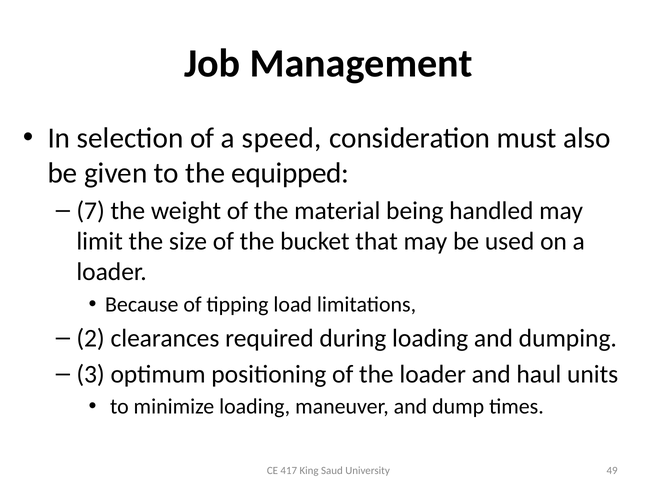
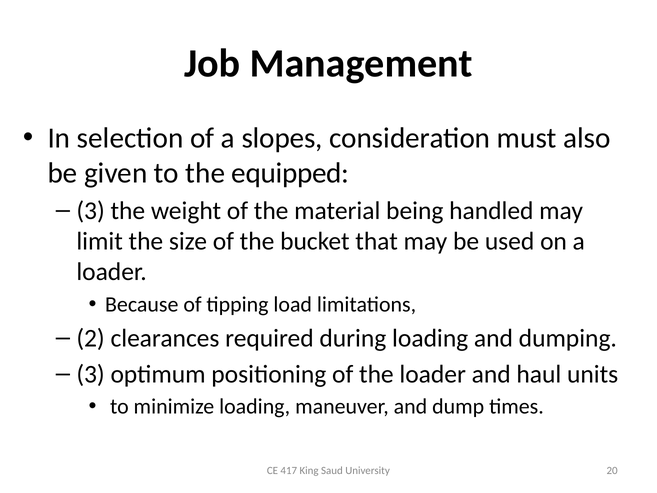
speed: speed -> slopes
7 at (91, 211): 7 -> 3
49: 49 -> 20
